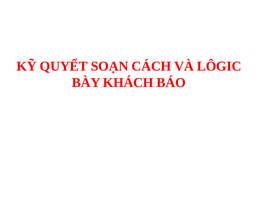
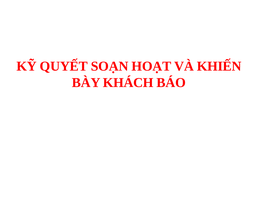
CÁCH: CÁCH -> HOẠT
LÔGIC: LÔGIC -> KHIẾN
